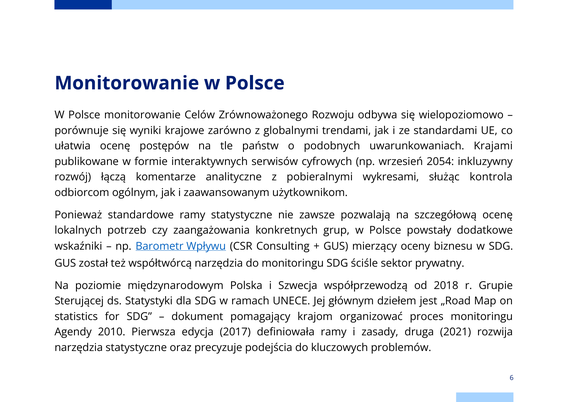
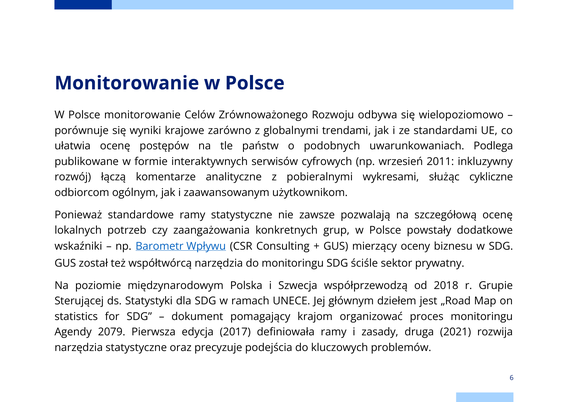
Krajami: Krajami -> Podlega
2054: 2054 -> 2011
kontrola: kontrola -> cykliczne
2010: 2010 -> 2079
